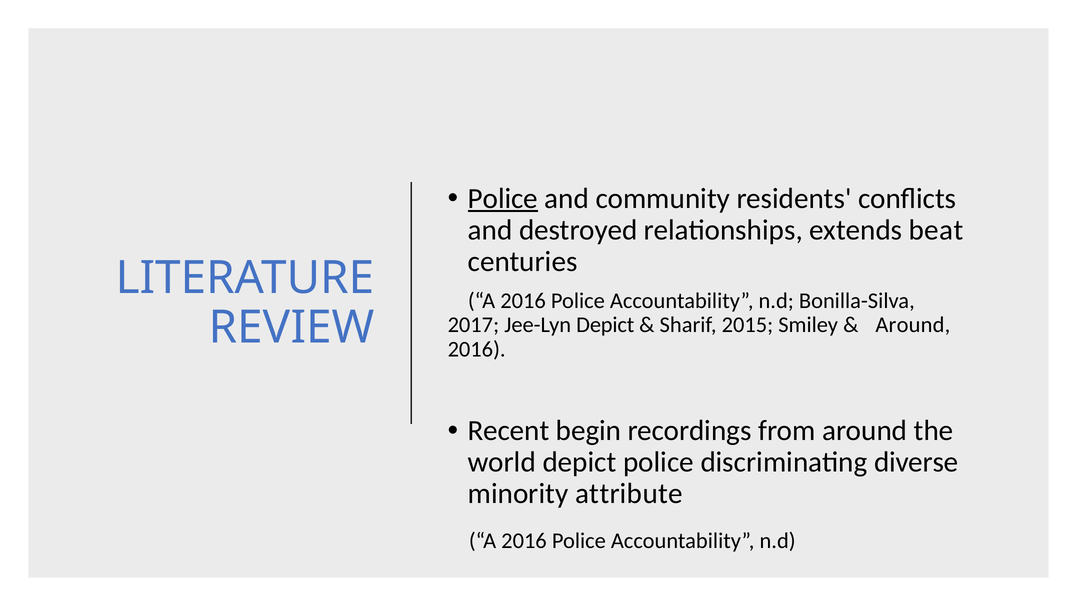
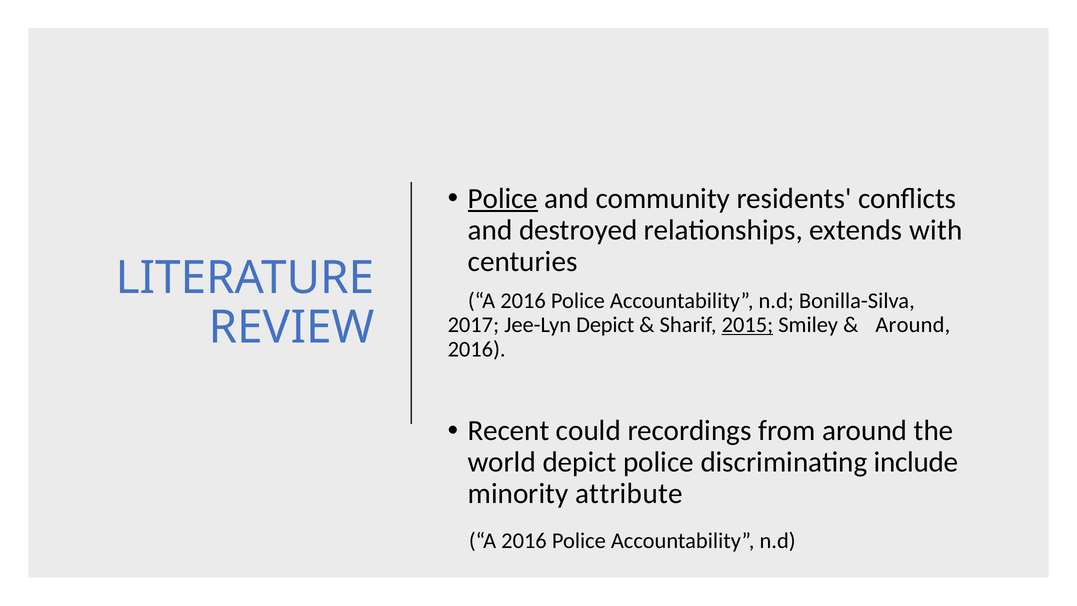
beat: beat -> with
2015 underline: none -> present
begin: begin -> could
diverse: diverse -> include
